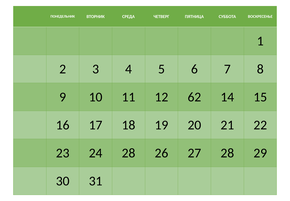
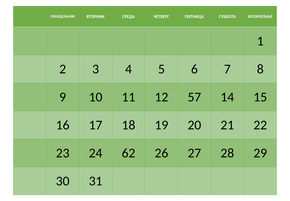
62: 62 -> 57
24 28: 28 -> 62
